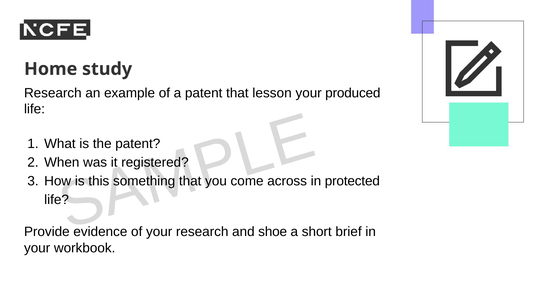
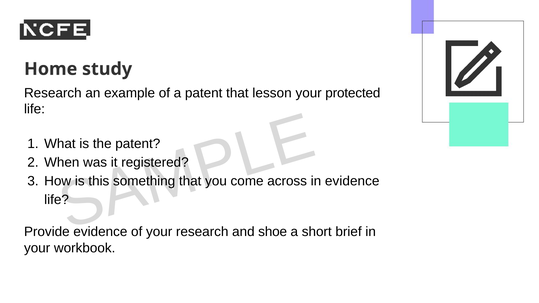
produced: produced -> protected
protected at (352, 181): protected -> evidence
